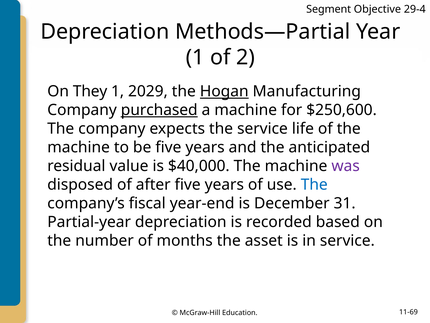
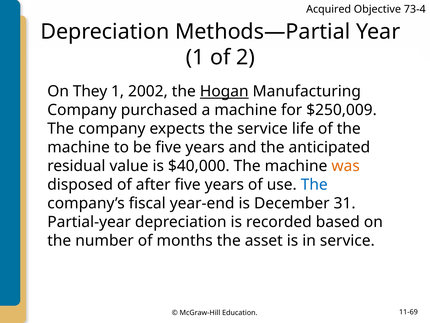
Segment: Segment -> Acquired
29-4: 29-4 -> 73-4
2029: 2029 -> 2002
purchased underline: present -> none
$250,600: $250,600 -> $250,009
was colour: purple -> orange
